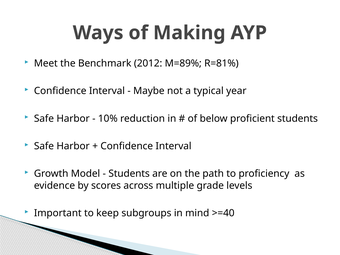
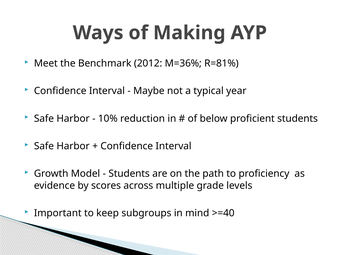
M=89%: M=89% -> M=36%
